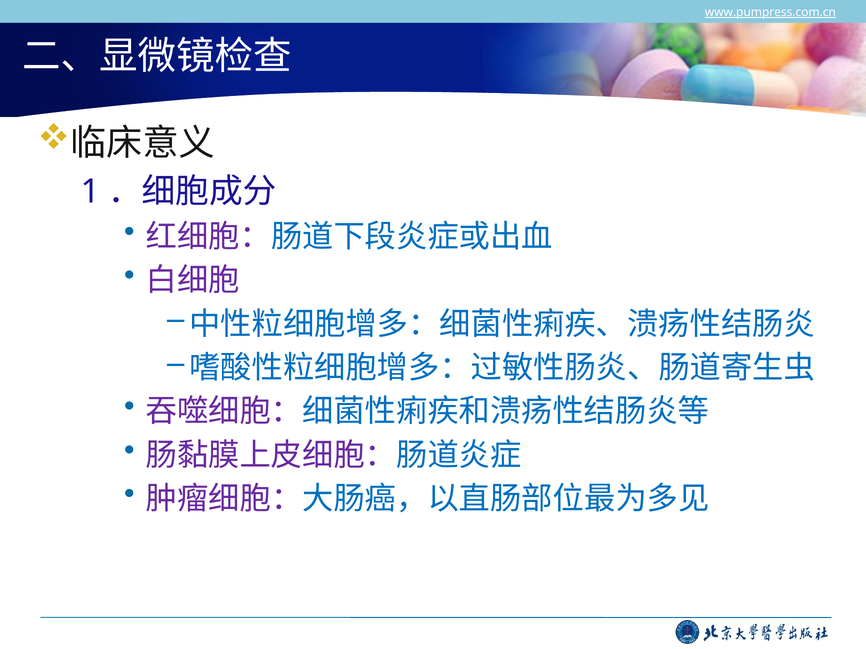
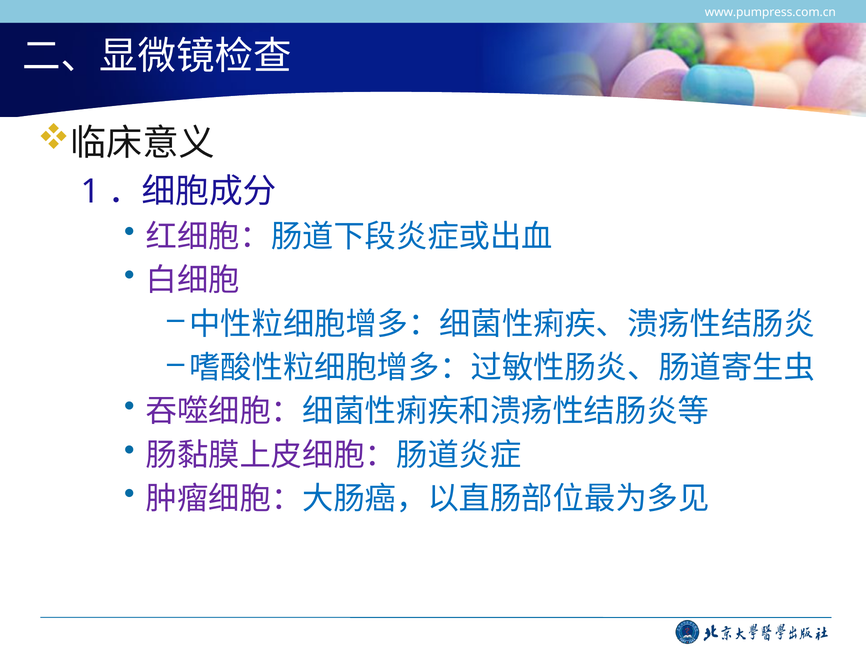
www.pumpress.com.cn underline: present -> none
